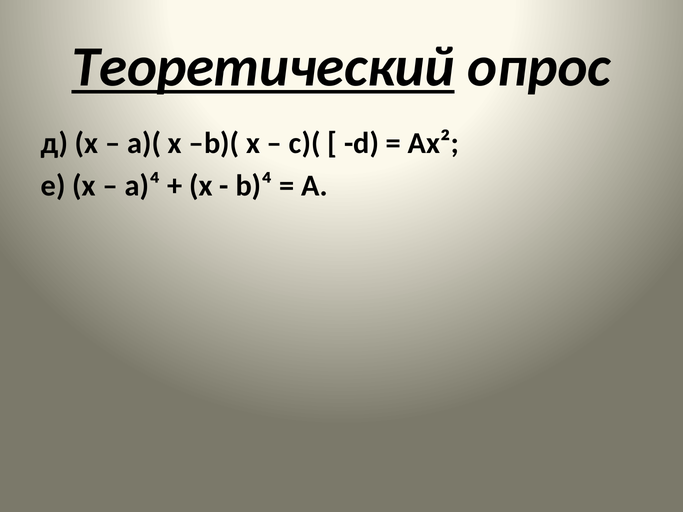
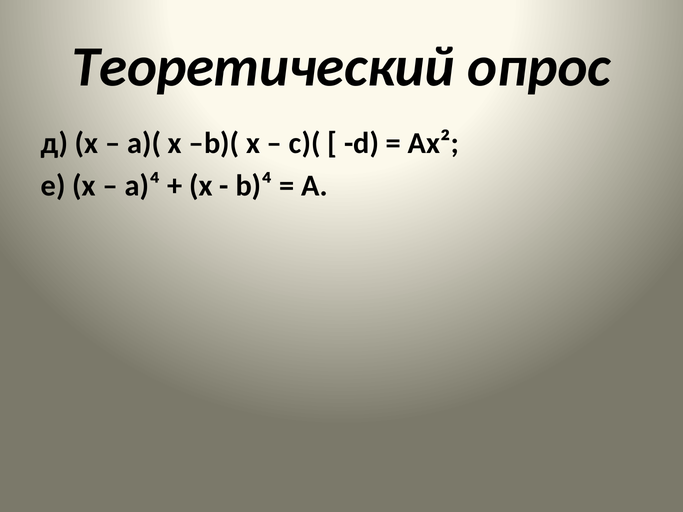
Теоретический underline: present -> none
